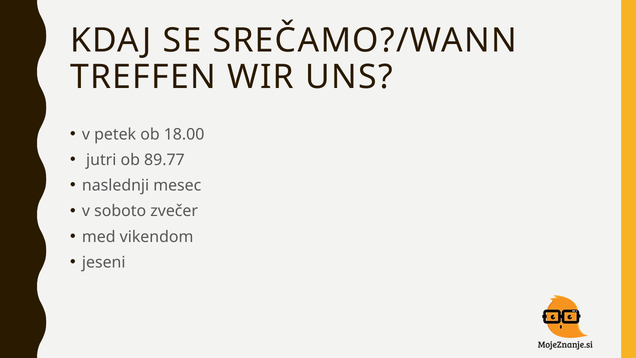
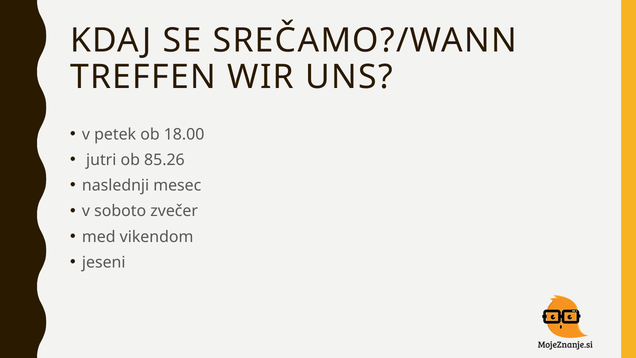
89.77: 89.77 -> 85.26
